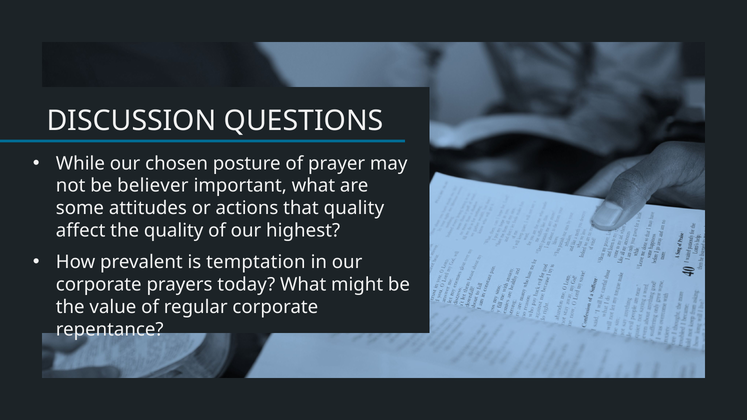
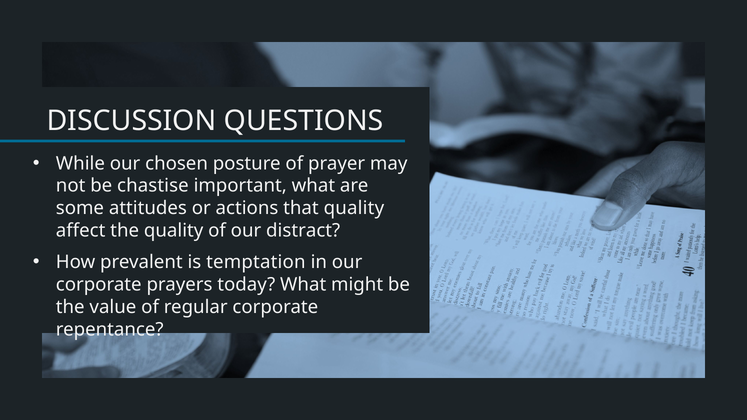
believer: believer -> chastise
highest: highest -> distract
